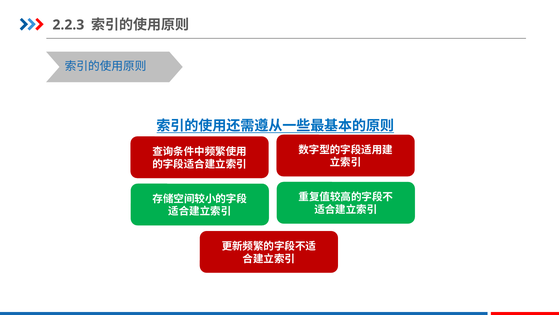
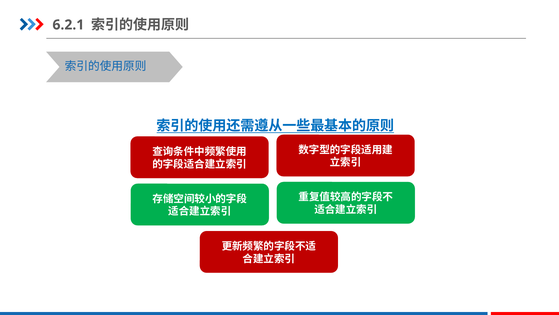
2.2.3: 2.2.3 -> 6.2.1
